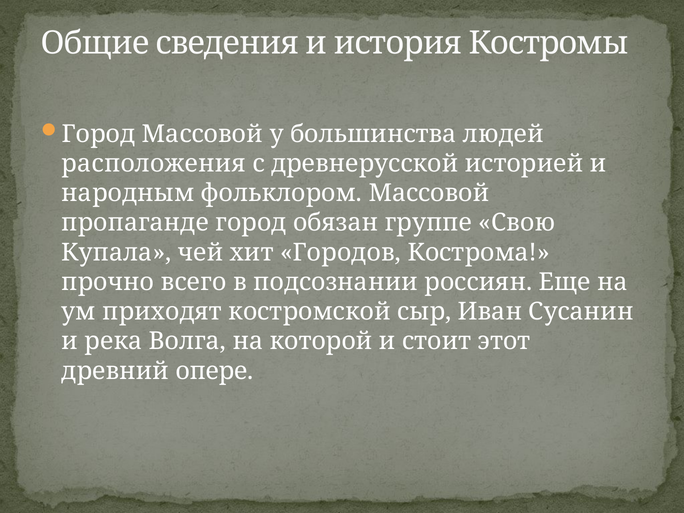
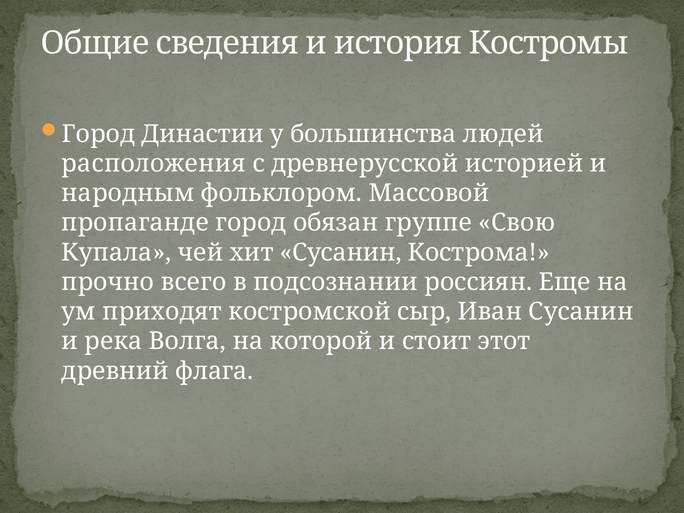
Город Массовой: Массовой -> Династии
хит Городов: Городов -> Сусанин
опере: опере -> флага
